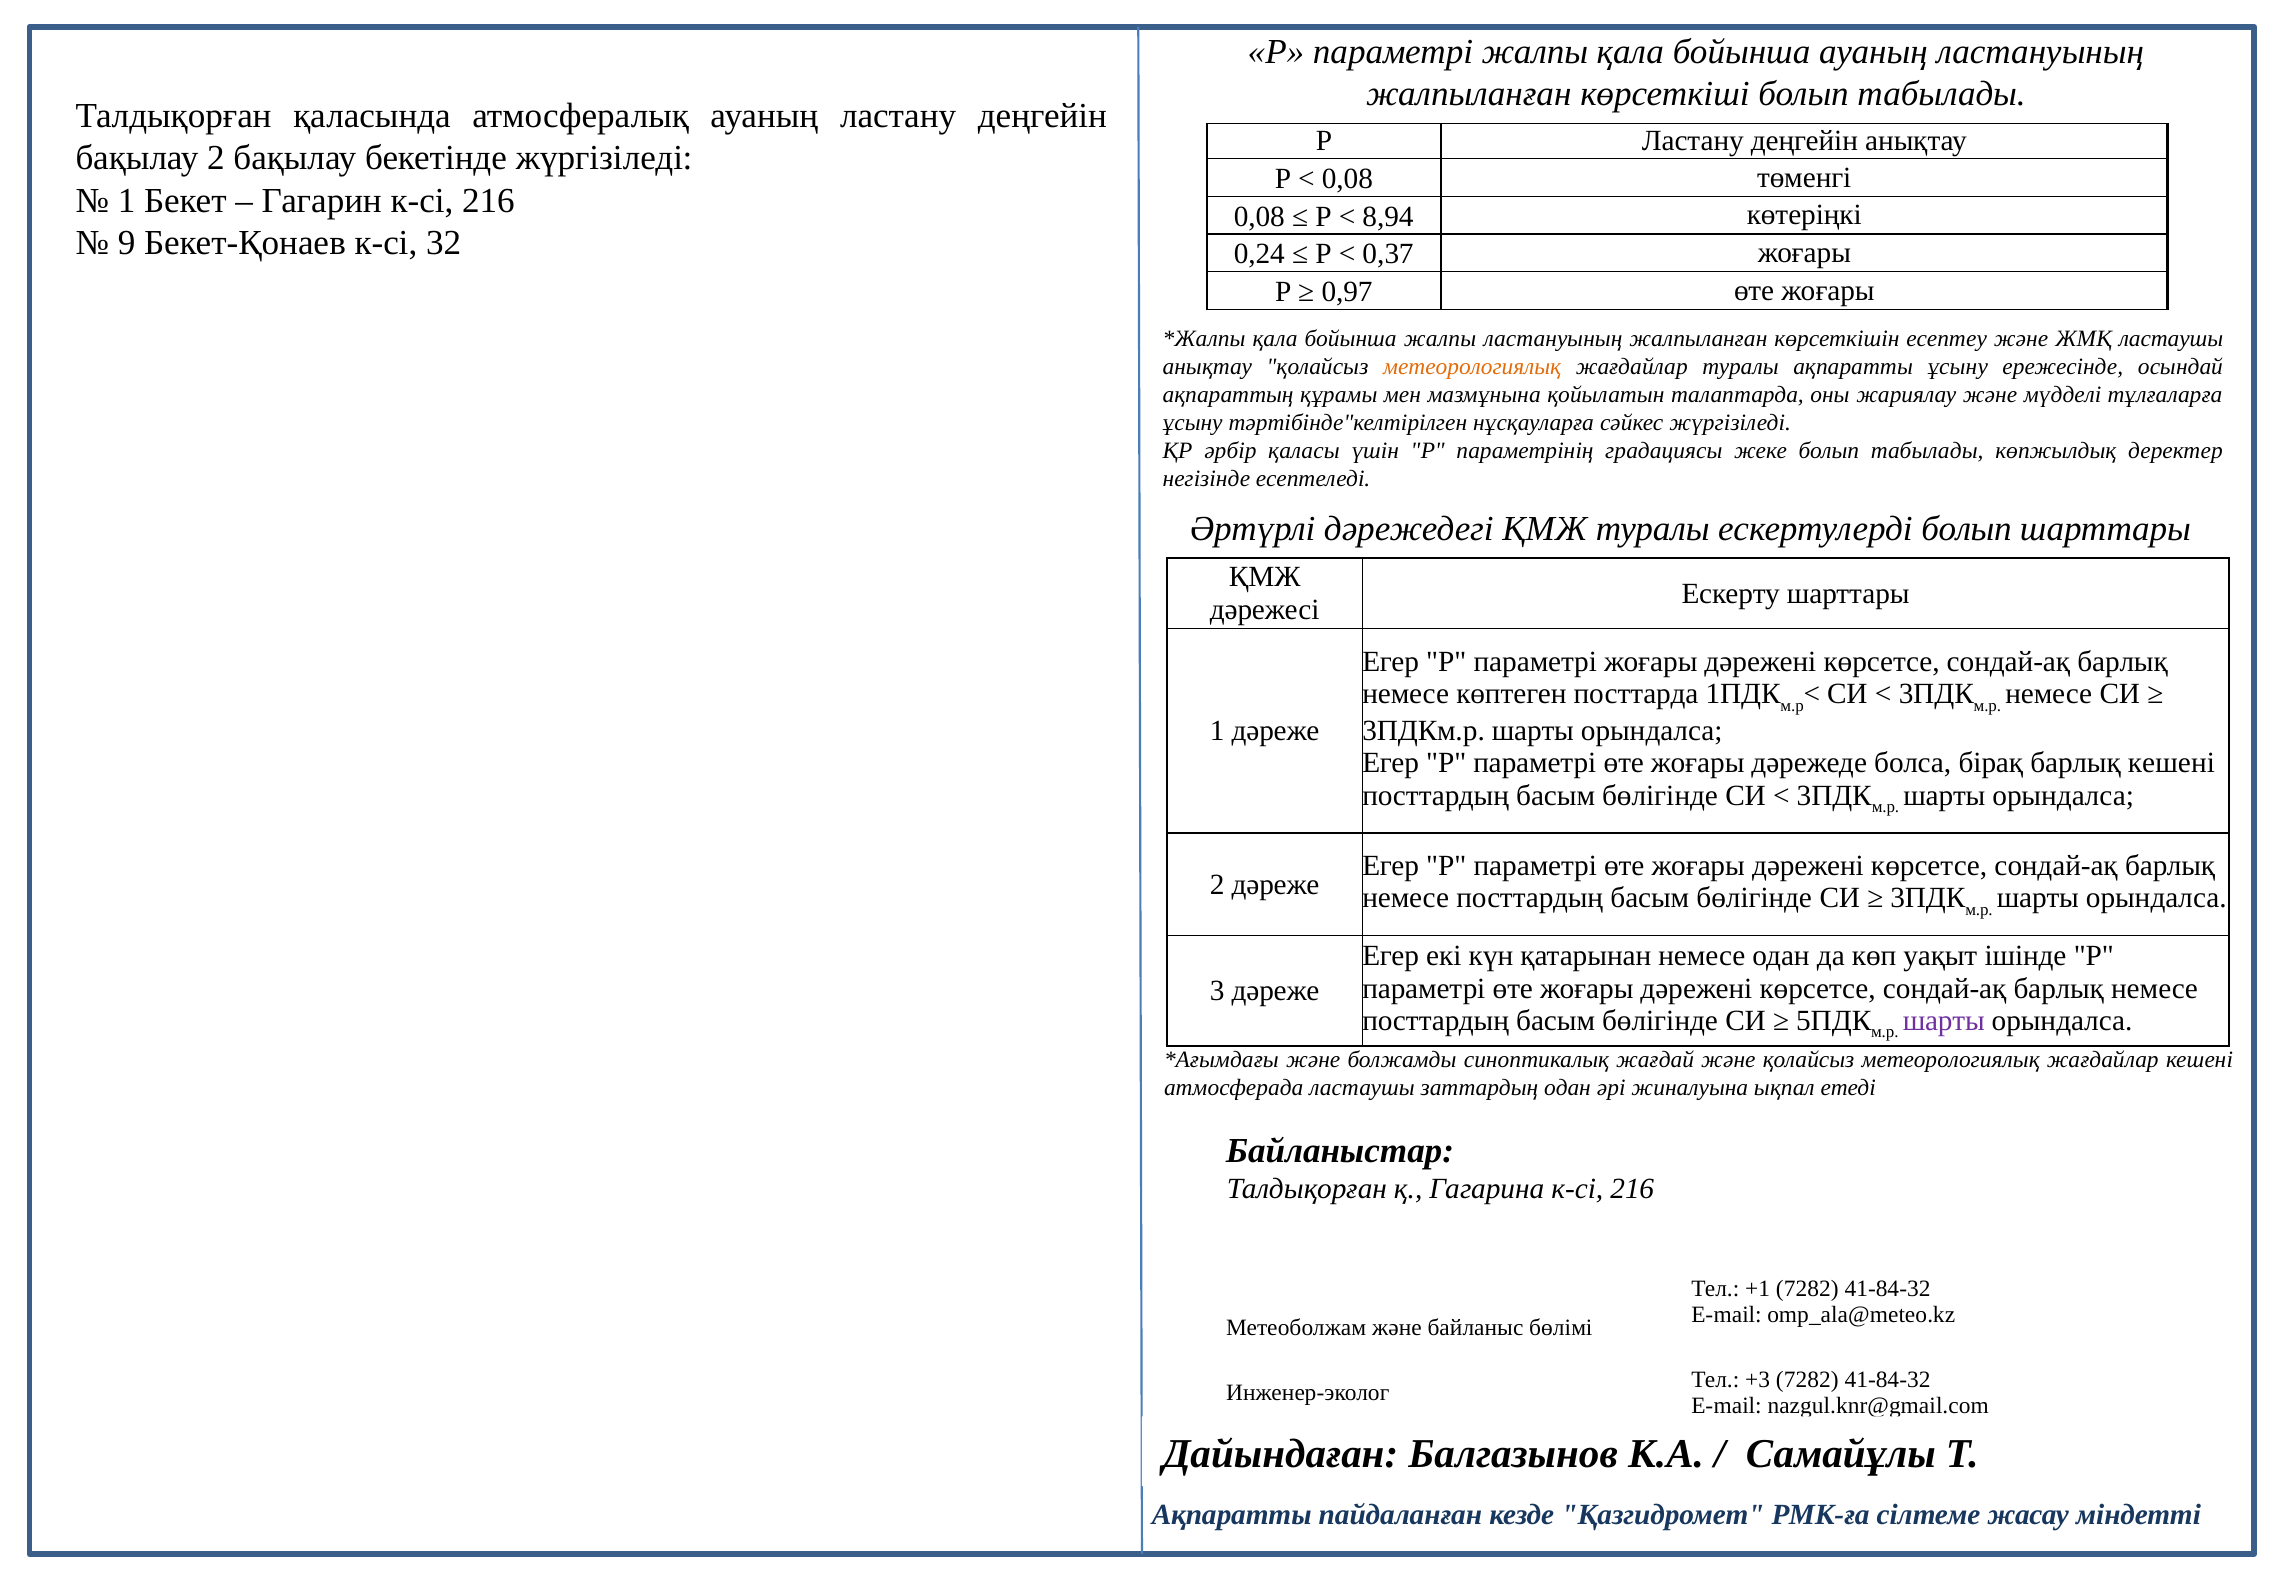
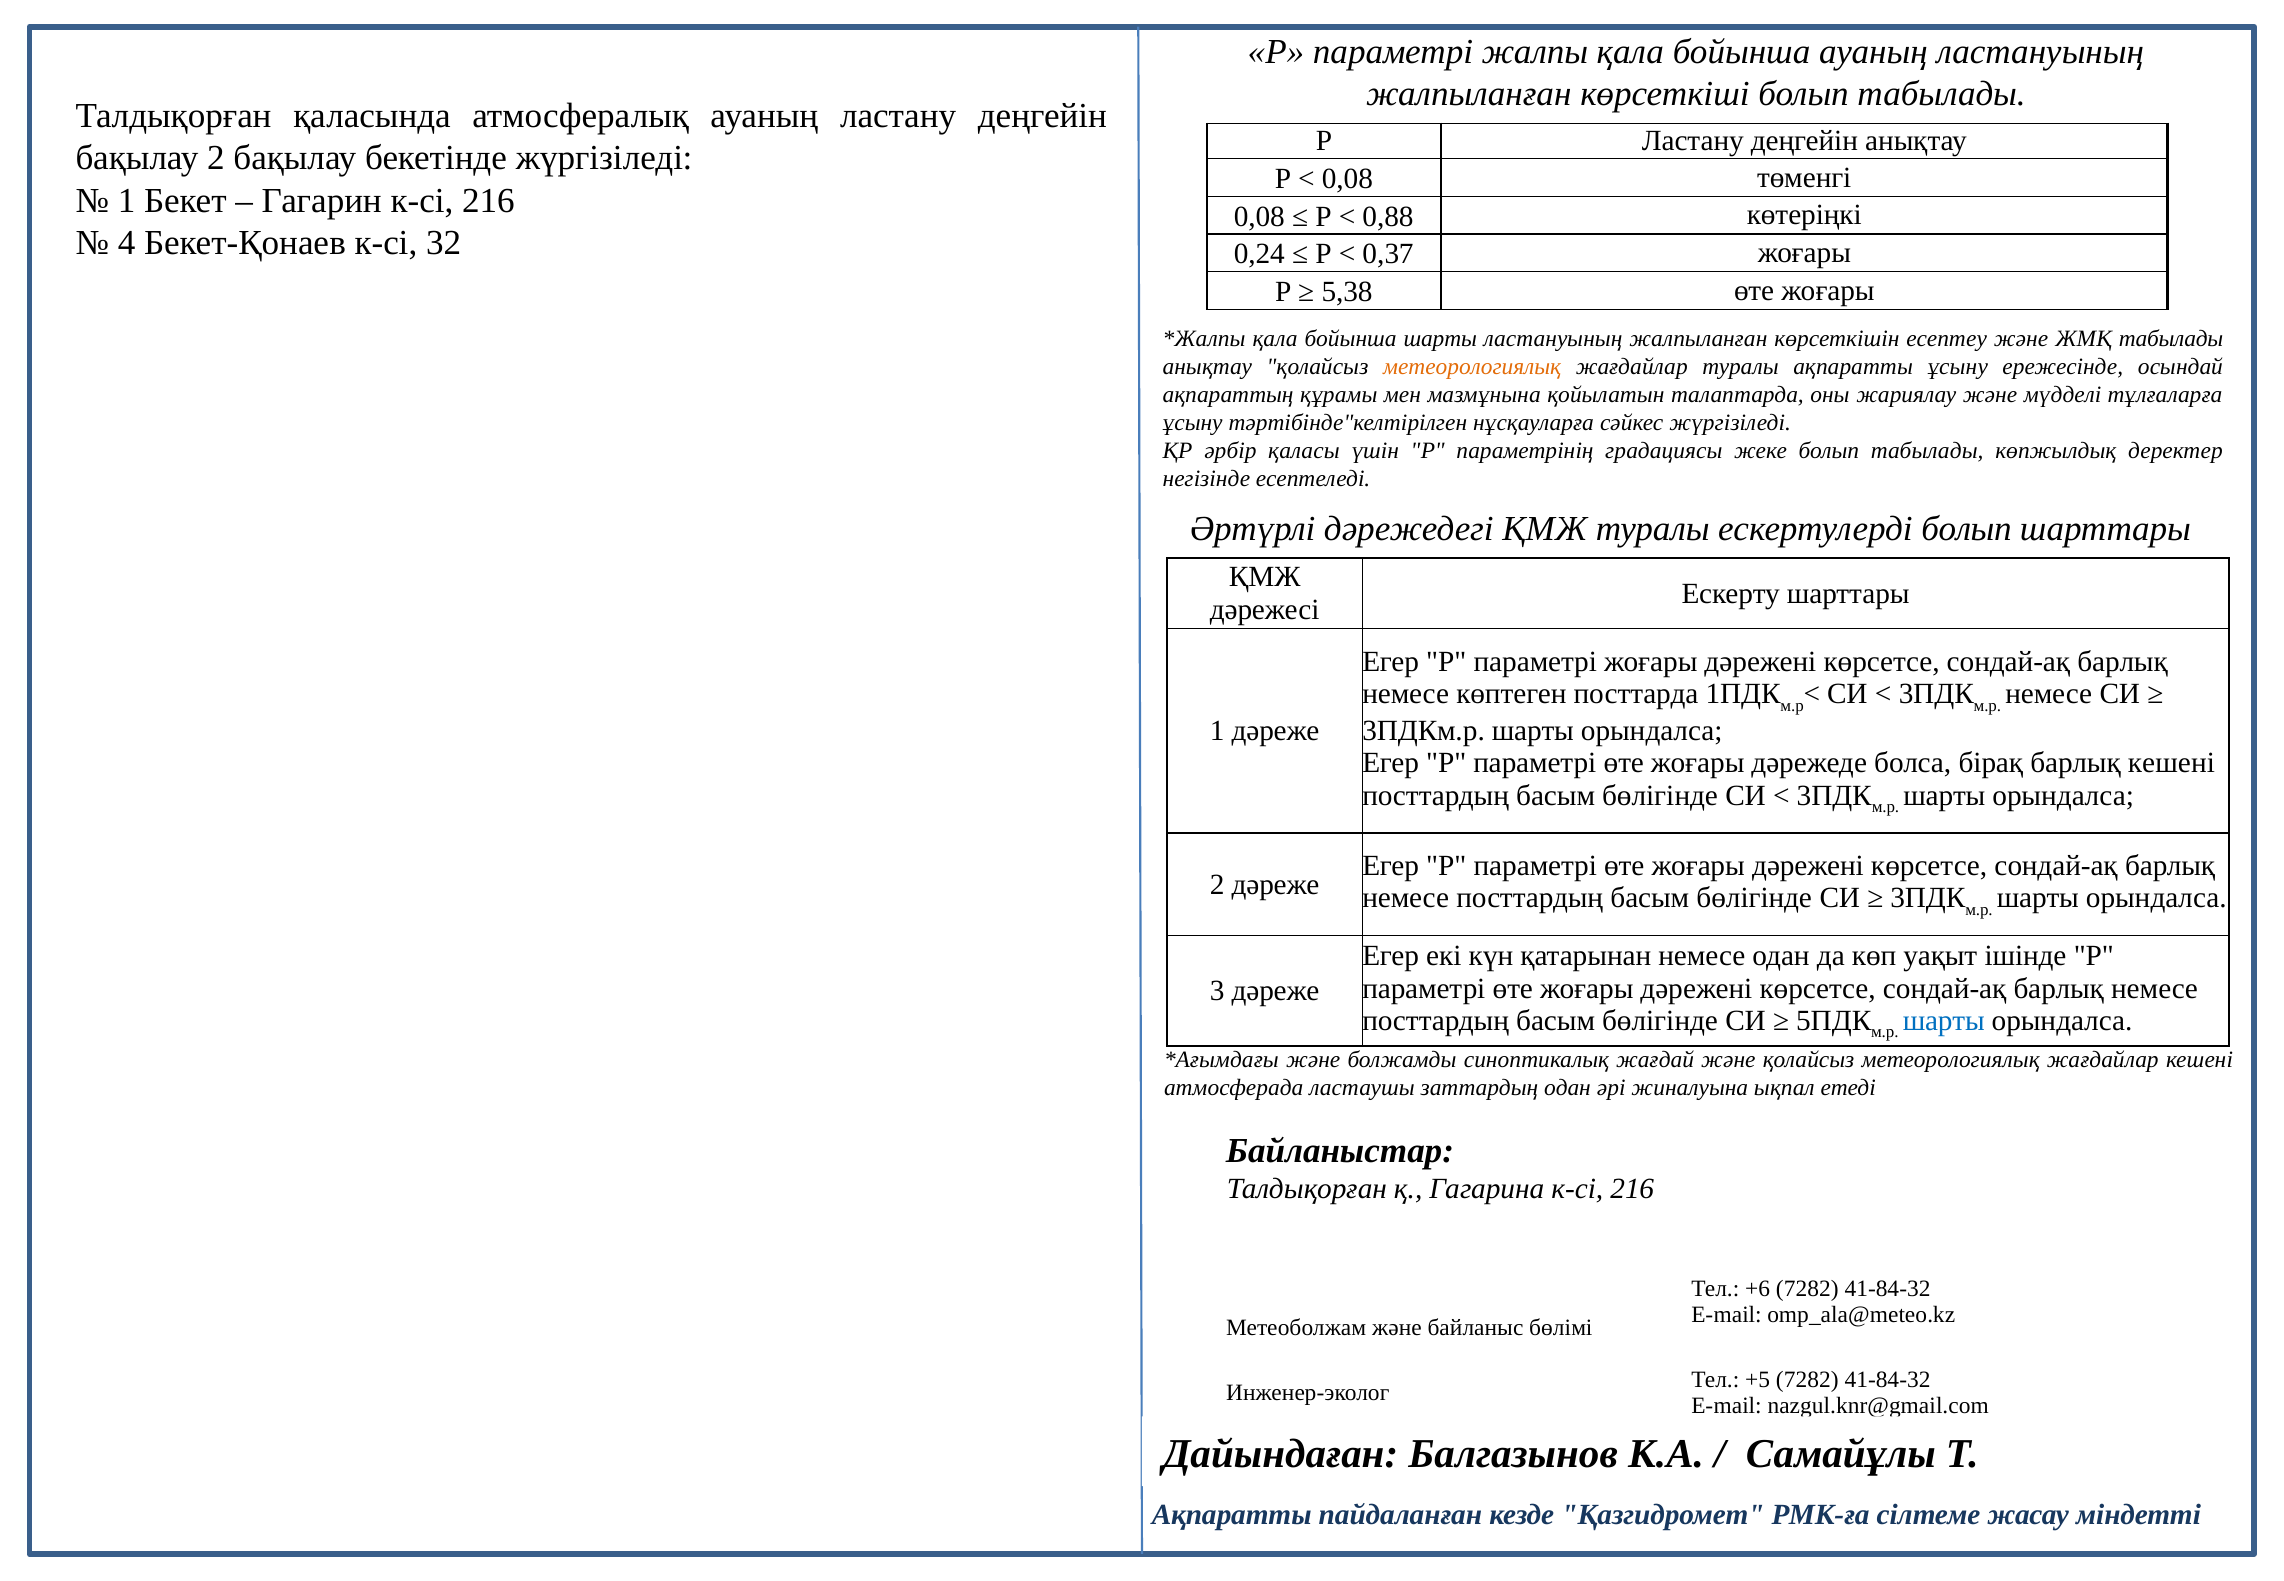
8,94: 8,94 -> 0,88
9: 9 -> 4
0,97: 0,97 -> 5,38
бойынша жалпы: жалпы -> шарты
ЖМҚ ластаушы: ластаушы -> табылады
шарты at (1944, 1021) colour: purple -> blue
+1: +1 -> +6
+3: +3 -> +5
